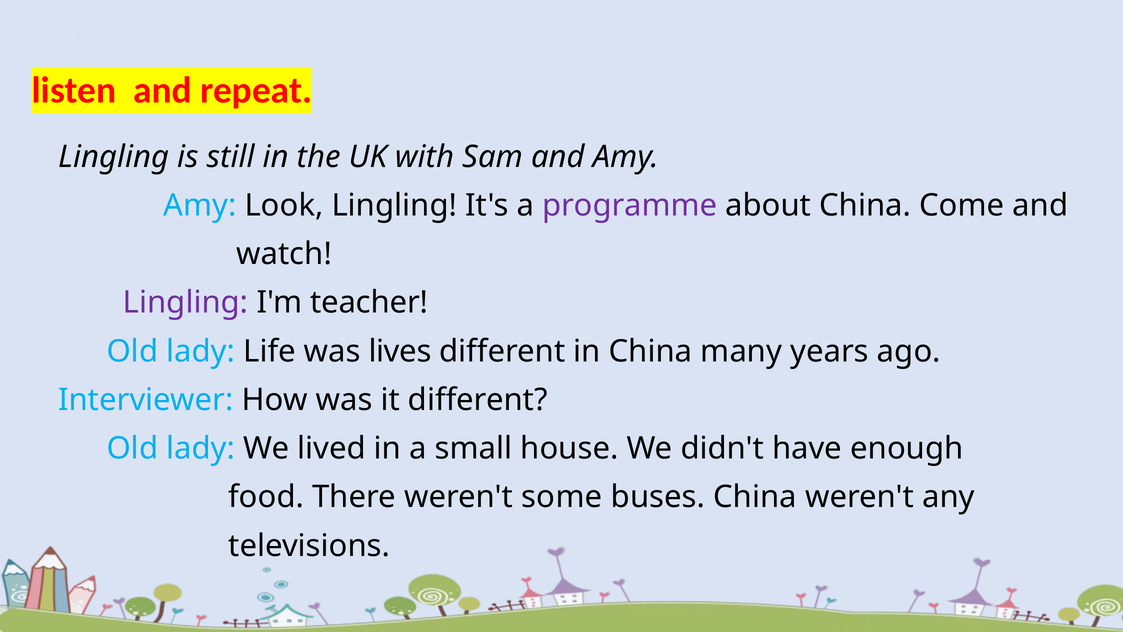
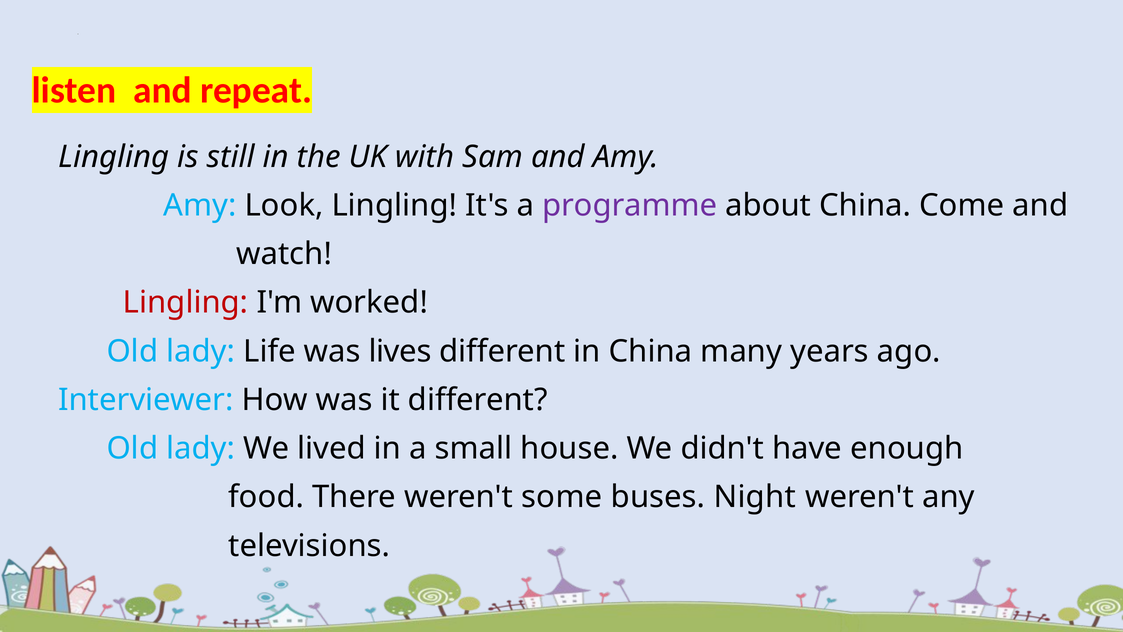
Lingling at (186, 302) colour: purple -> red
teacher: teacher -> worked
buses China: China -> Night
